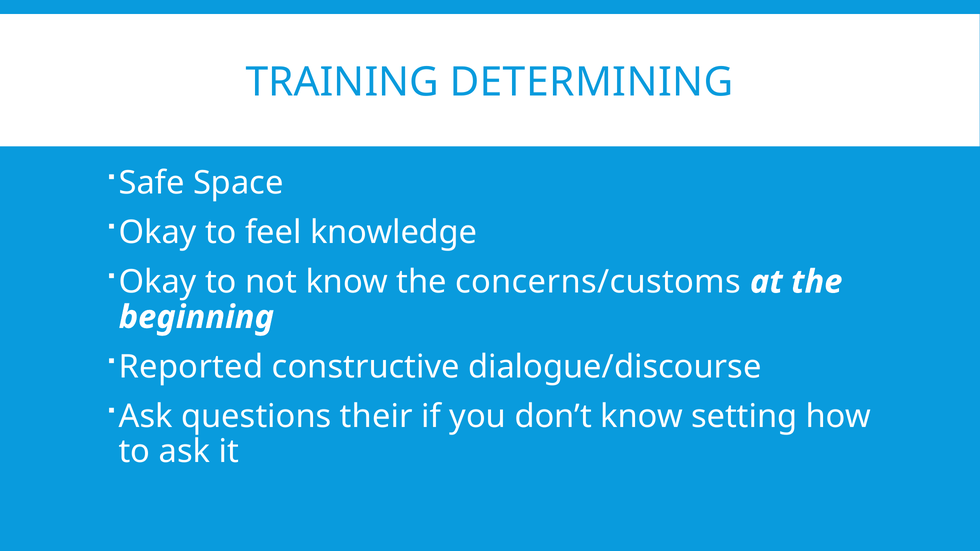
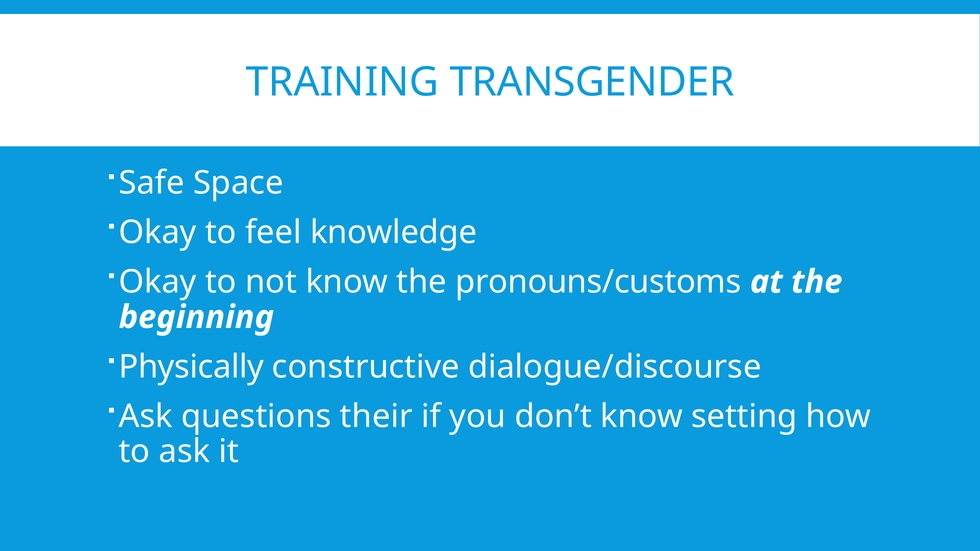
DETERMINING: DETERMINING -> TRANSGENDER
concerns/customs: concerns/customs -> pronouns/customs
Reported: Reported -> Physically
